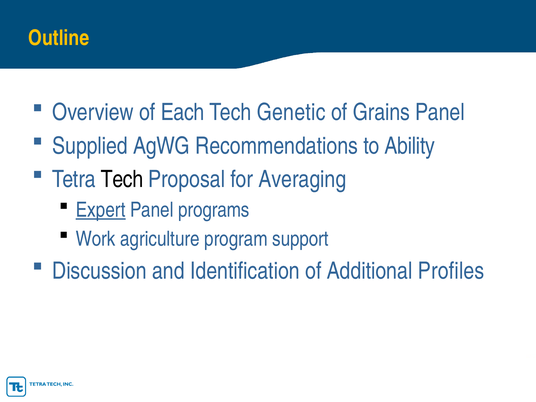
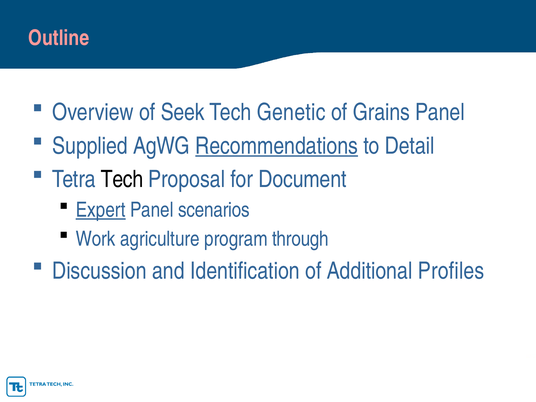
Outline colour: yellow -> pink
Each: Each -> Seek
Recommendations underline: none -> present
Ability: Ability -> Detail
Averaging: Averaging -> Document
programs: programs -> scenarios
support: support -> through
